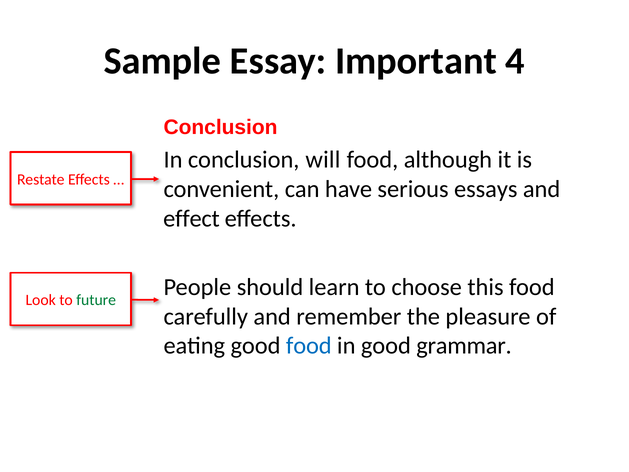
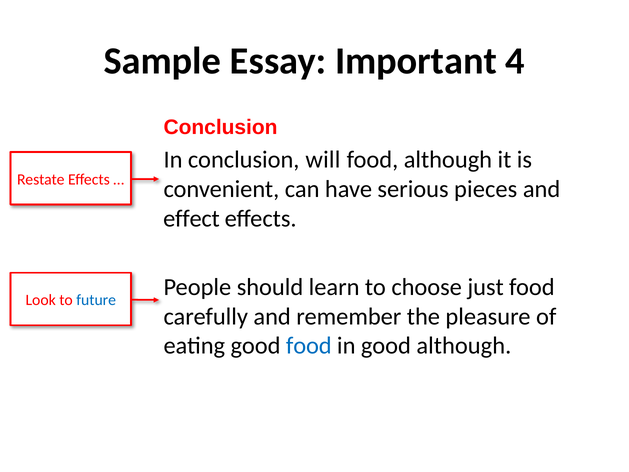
essays: essays -> pieces
this: this -> just
future colour: green -> blue
good grammar: grammar -> although
